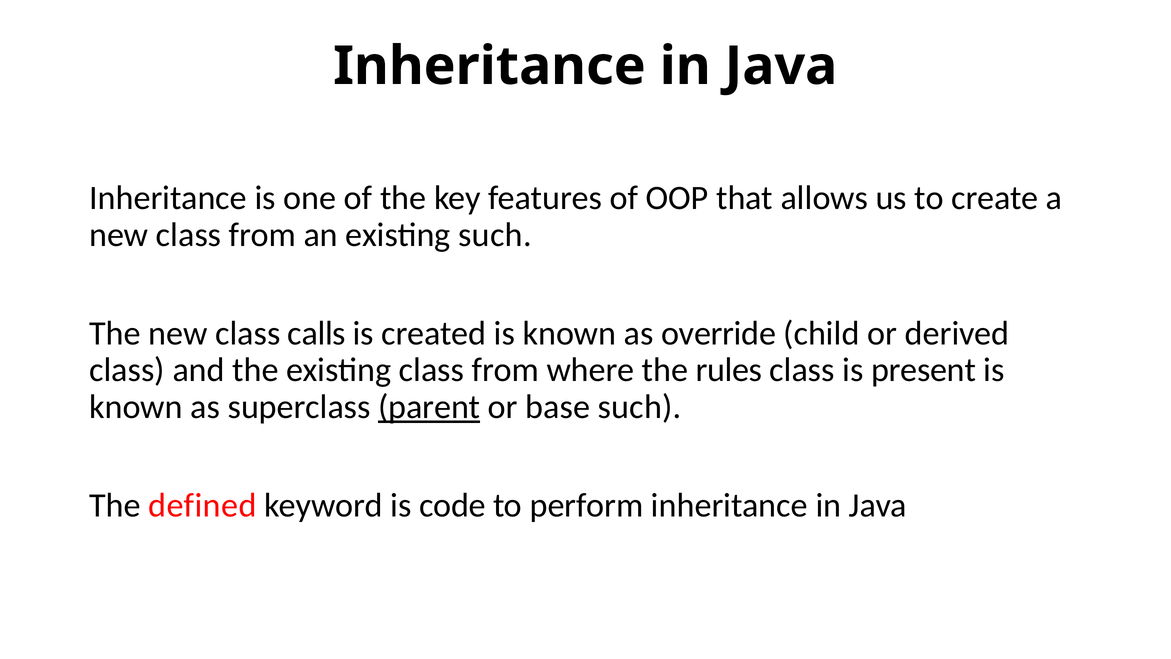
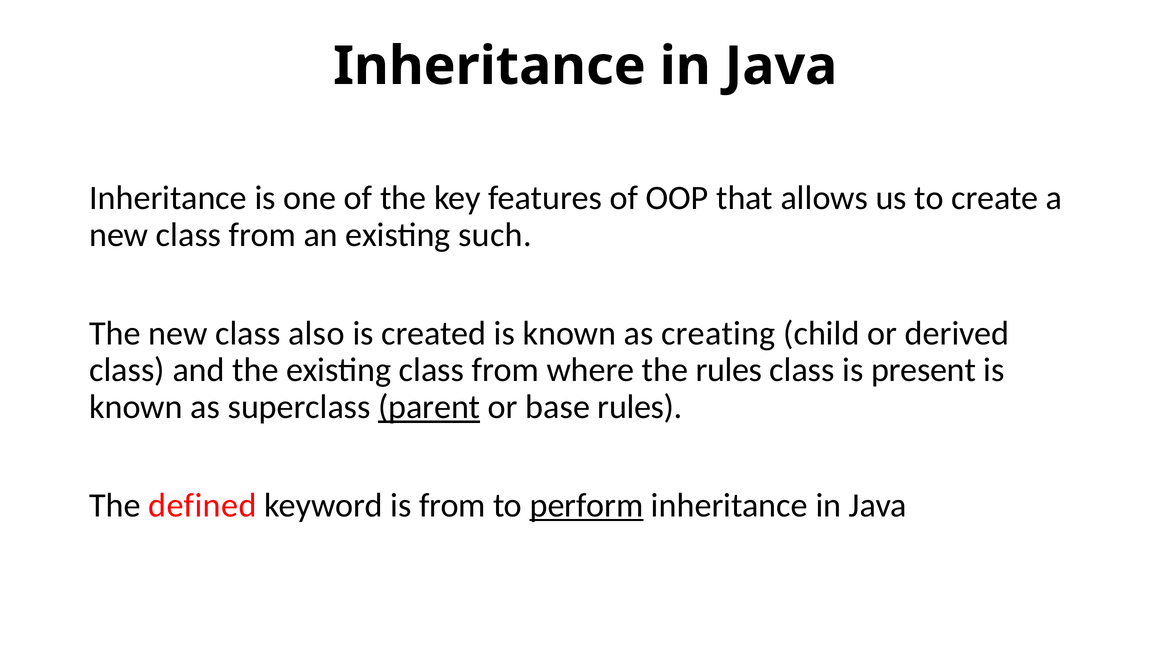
calls: calls -> also
override: override -> creating
base such: such -> rules
is code: code -> from
perform underline: none -> present
